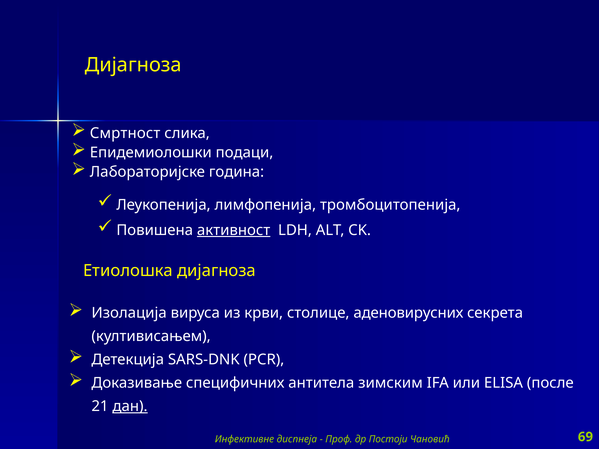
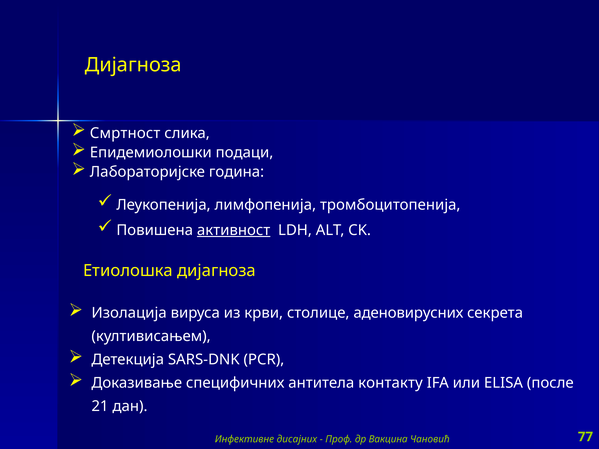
зимским: зимским -> контакту
дан underline: present -> none
диспнеја: диспнеја -> дисајних
Постоји: Постоји -> Вакцина
69: 69 -> 77
